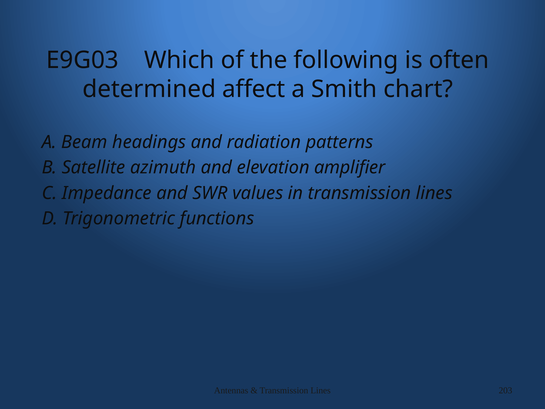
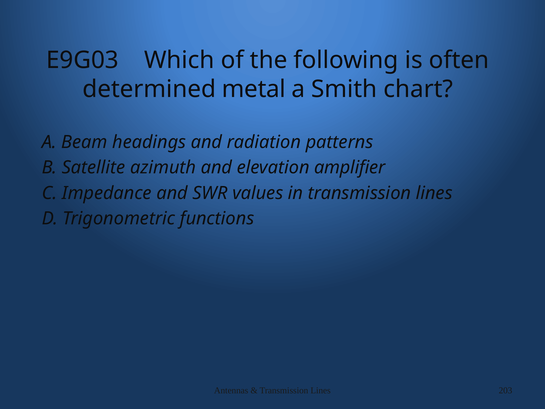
affect: affect -> metal
